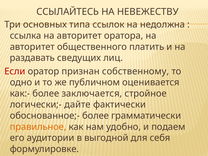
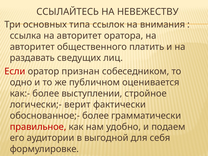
недолжна: недолжна -> внимания
собственному: собственному -> собеседником
заключается: заключается -> выступлении
дайте: дайте -> верит
правильное colour: orange -> red
